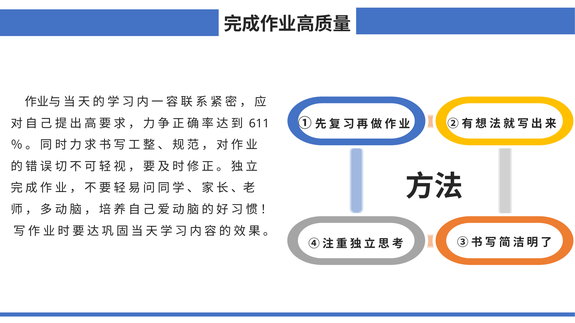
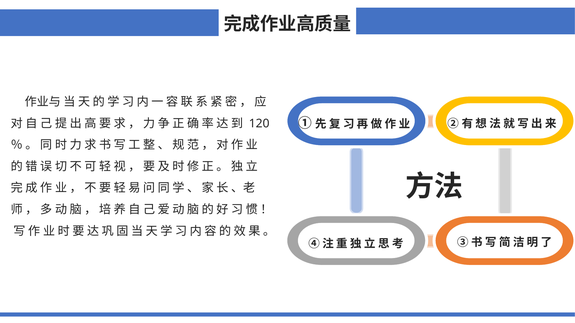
611: 611 -> 120
